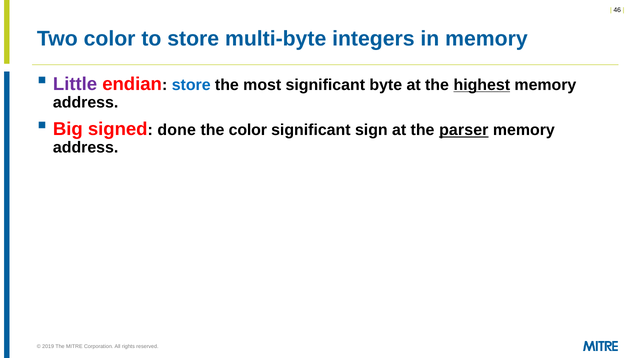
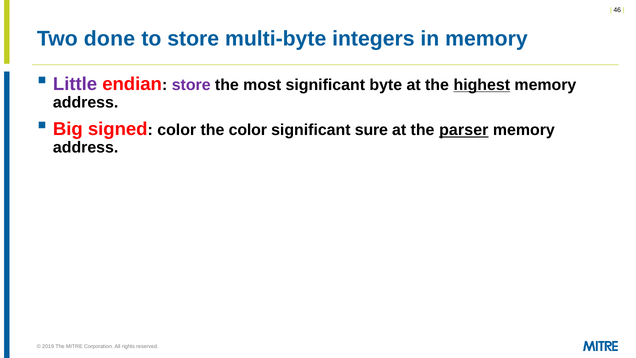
Two color: color -> done
store at (191, 85) colour: blue -> purple
done at (177, 130): done -> color
sign: sign -> sure
